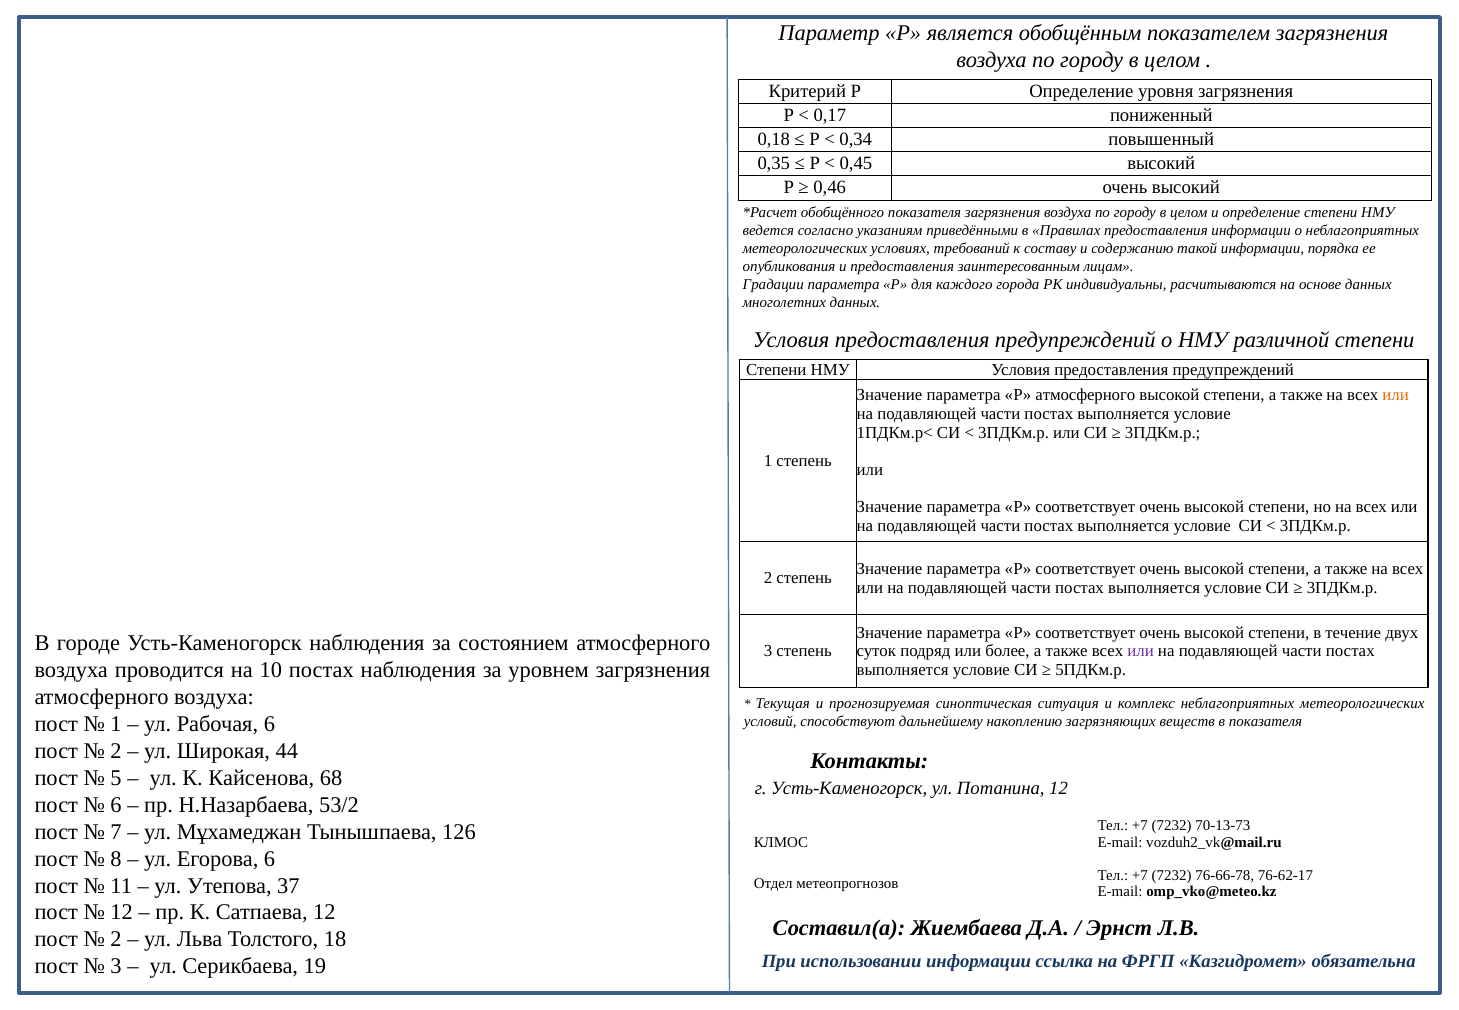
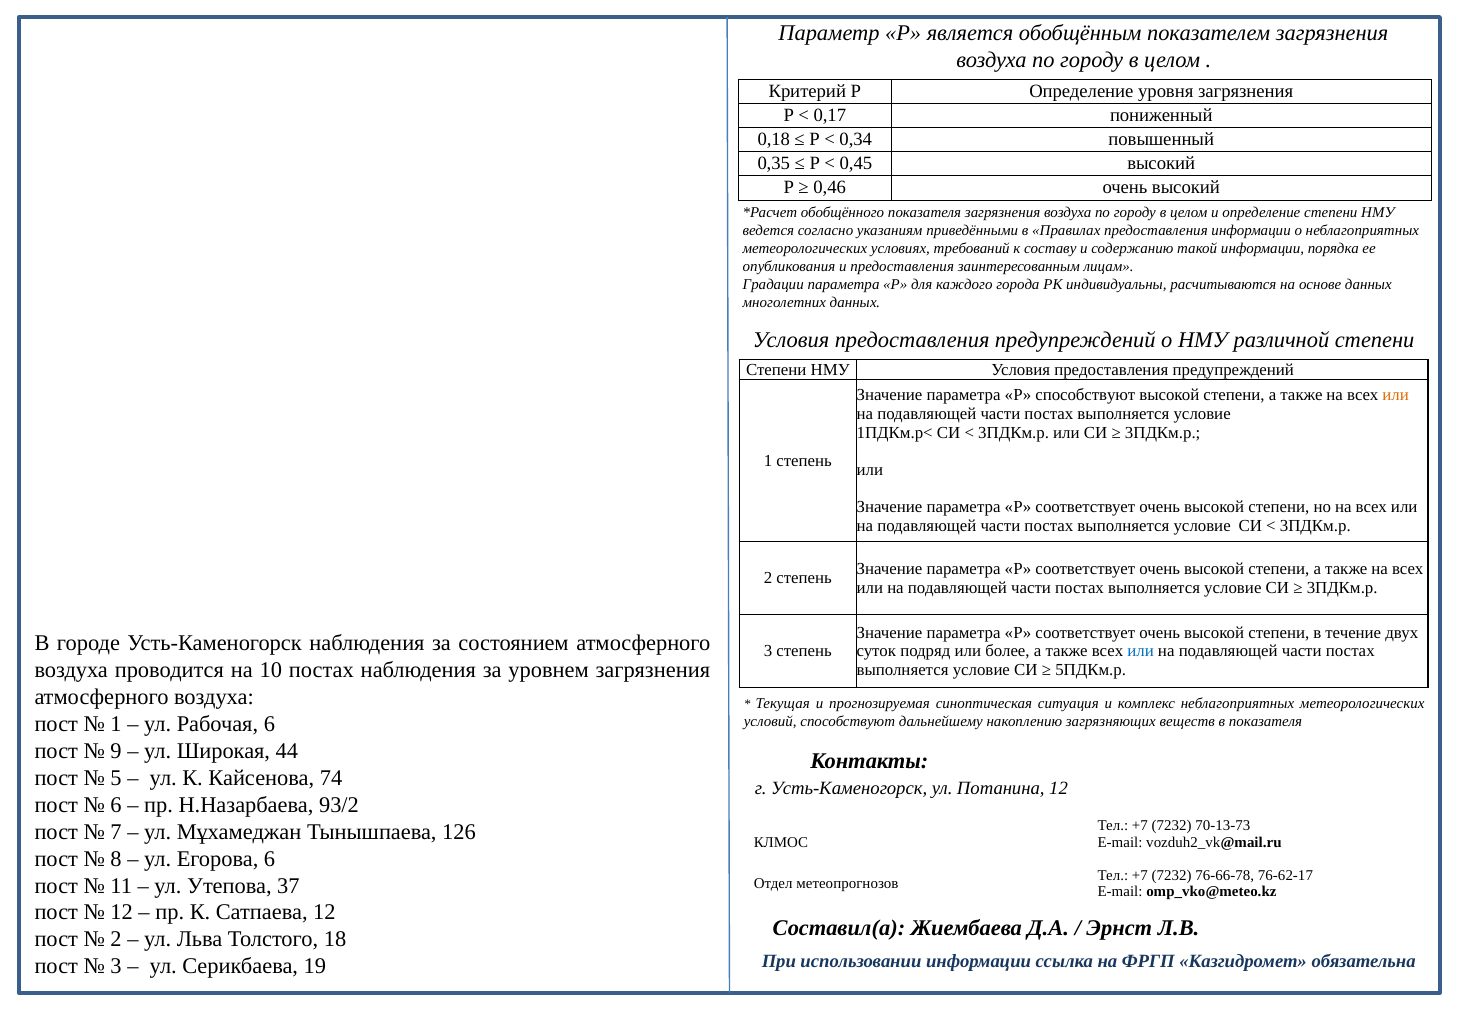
Р атмосферного: атмосферного -> способствуют
или at (1141, 651) colour: purple -> blue
2 at (116, 751): 2 -> 9
68: 68 -> 74
53/2: 53/2 -> 93/2
